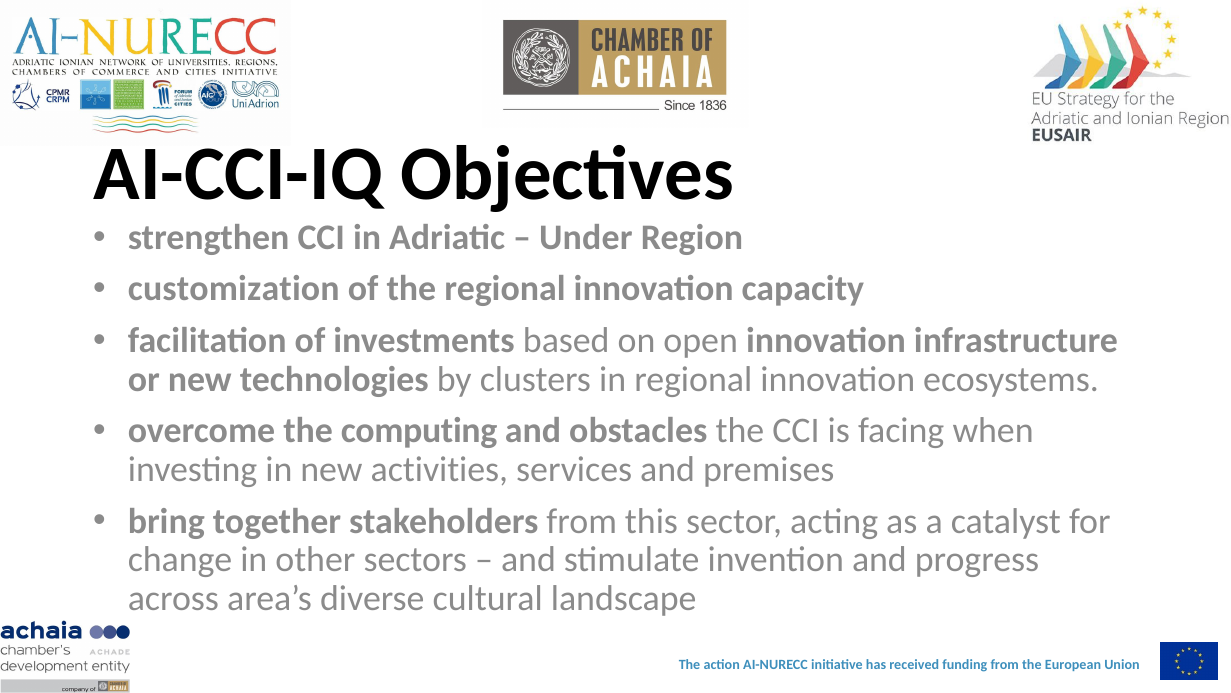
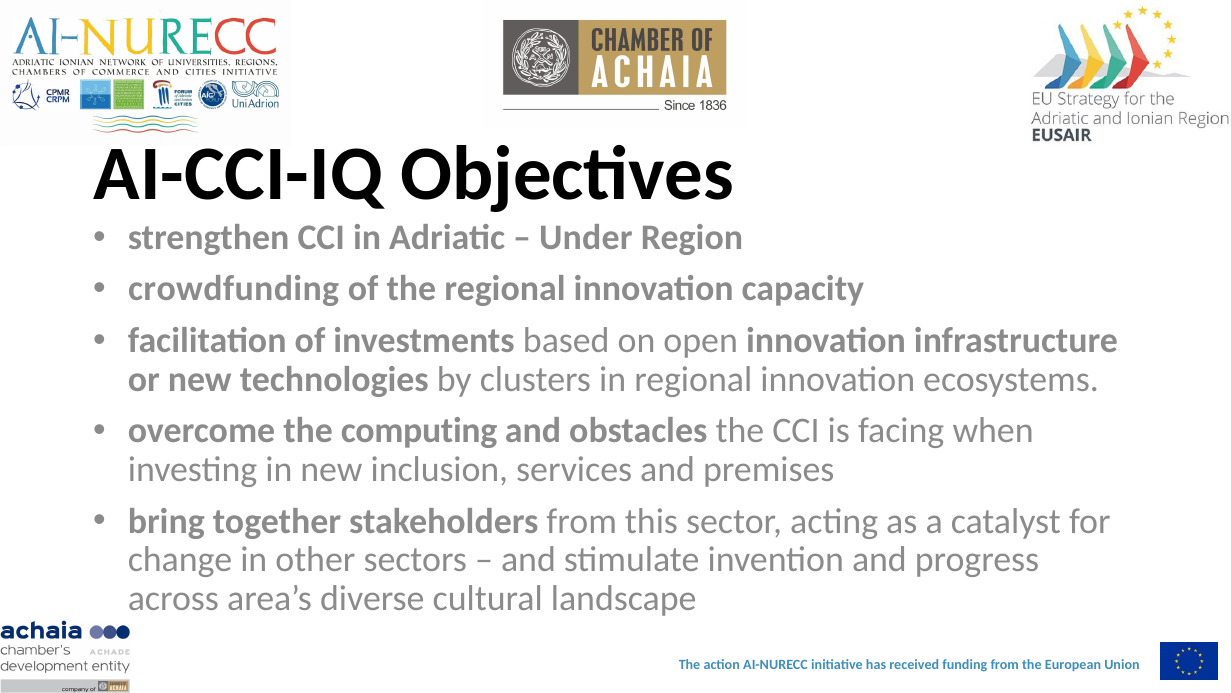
customization: customization -> crowdfunding
activities: activities -> inclusion
